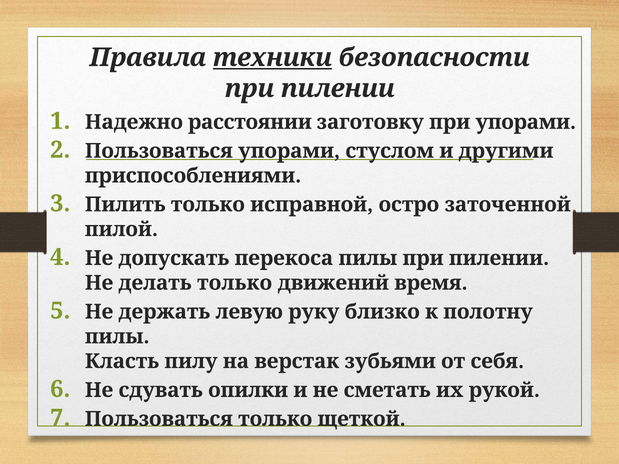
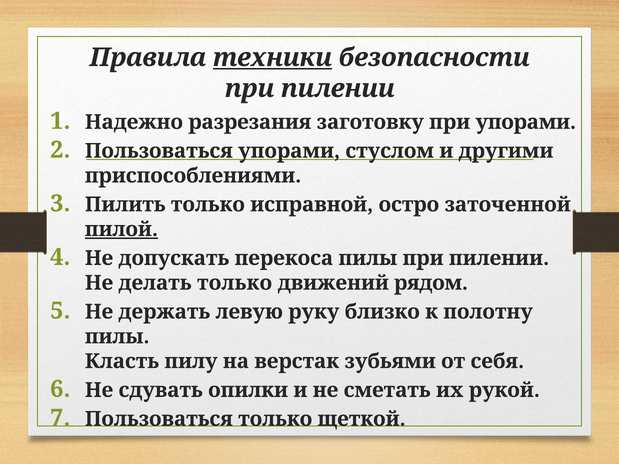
расстоянии: расстоянии -> разрезания
пилой underline: none -> present
время: время -> рядом
